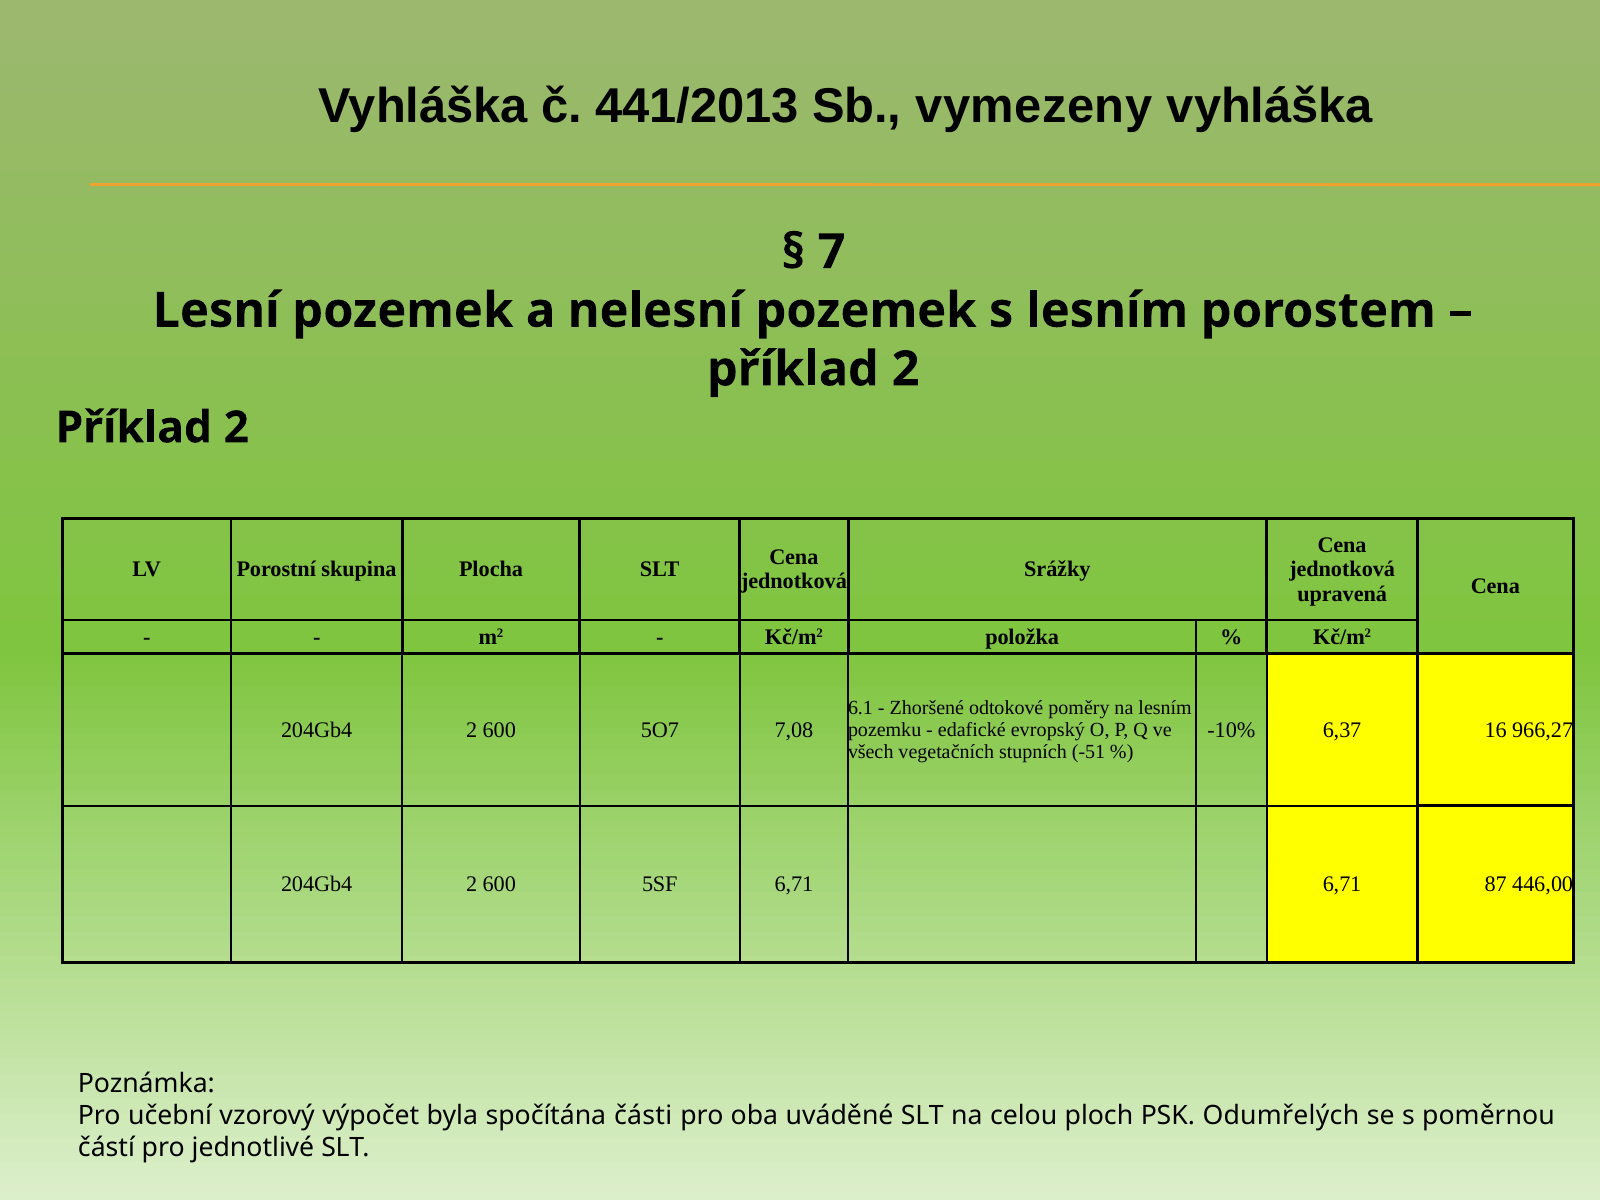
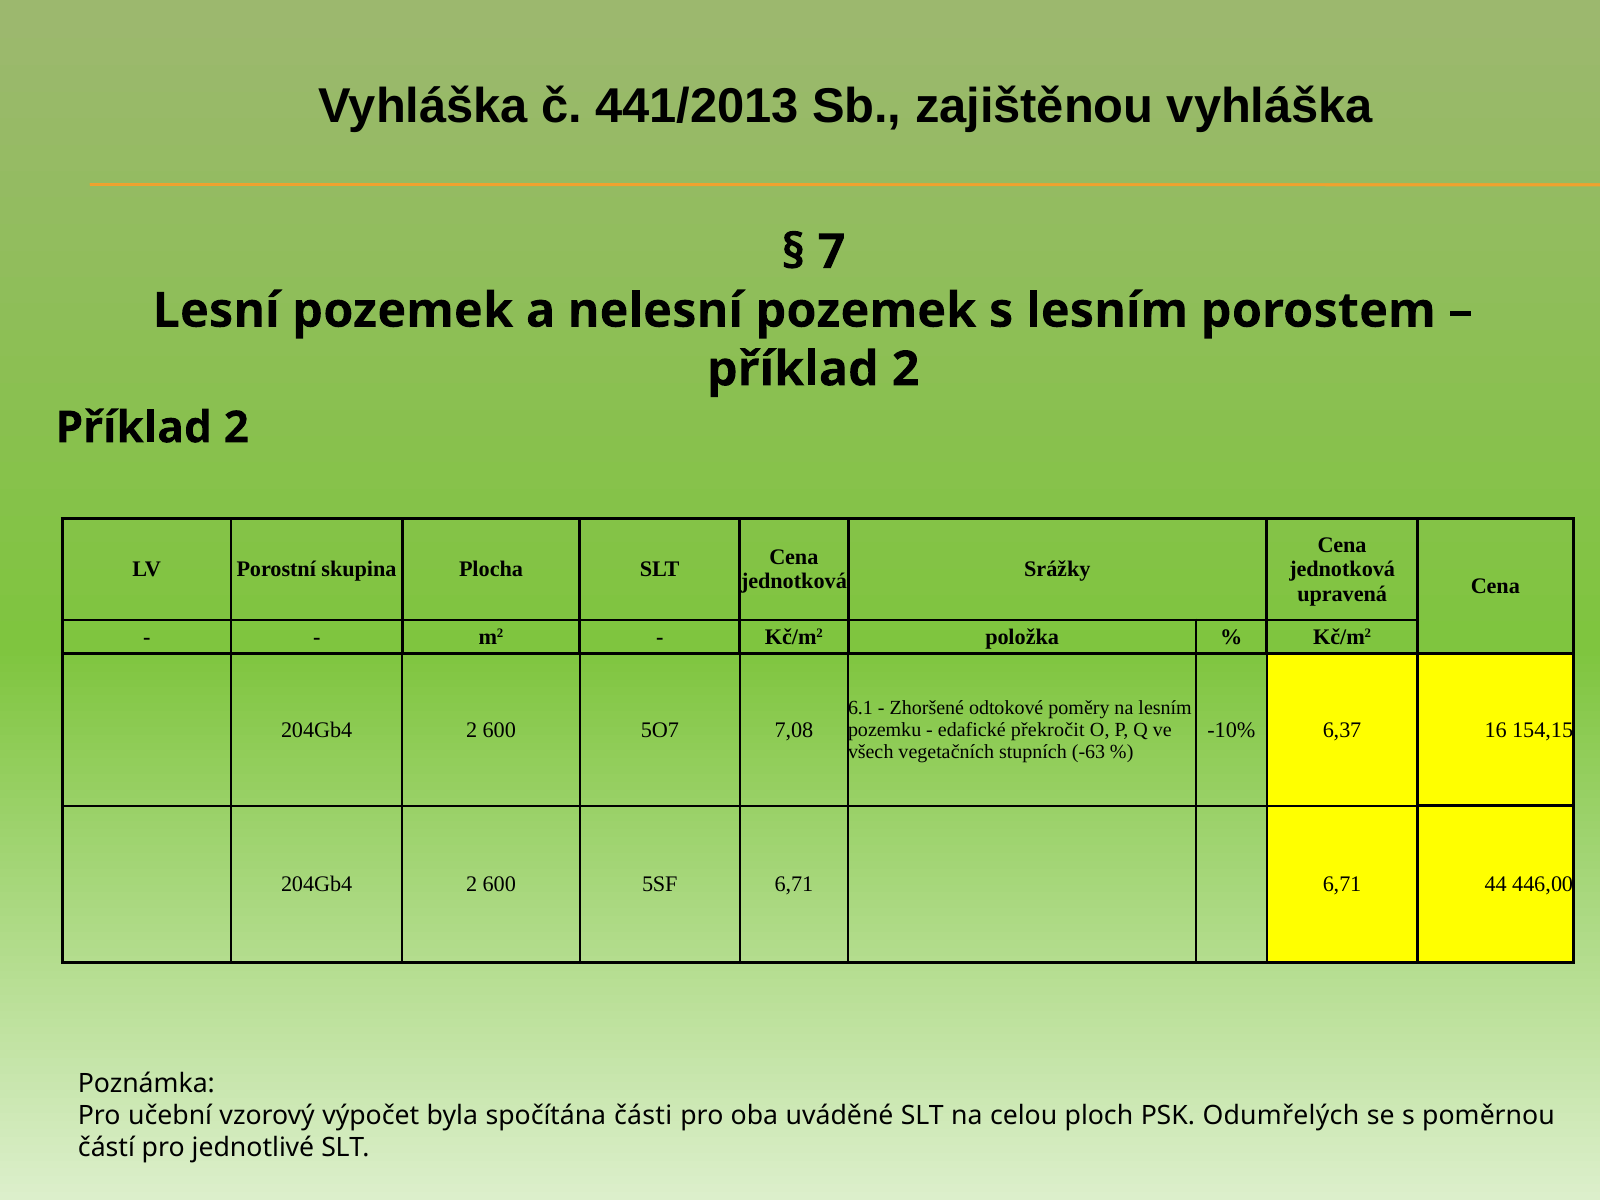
vymezeny: vymezeny -> zajištěnou
966,27: 966,27 -> 154,15
evropský: evropský -> překročit
-51: -51 -> -63
87: 87 -> 44
